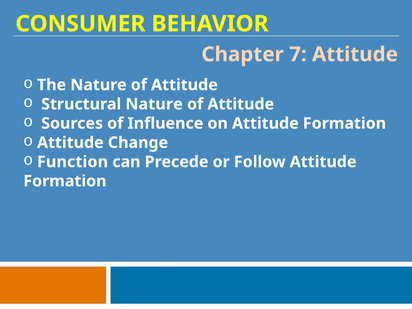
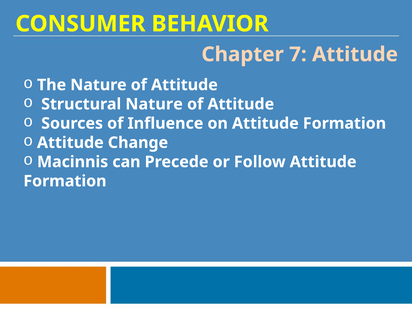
Function: Function -> Macinnis
